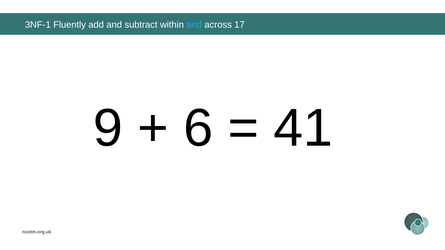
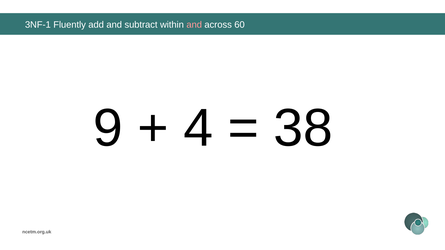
and at (194, 25) colour: light blue -> pink
17: 17 -> 60
6: 6 -> 4
41: 41 -> 38
